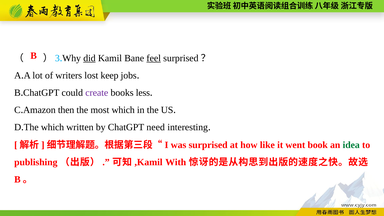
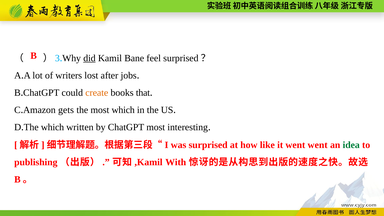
feel underline: present -> none
keep: keep -> after
create colour: purple -> orange
less: less -> that
then: then -> gets
ChatGPT need: need -> most
went book: book -> went
